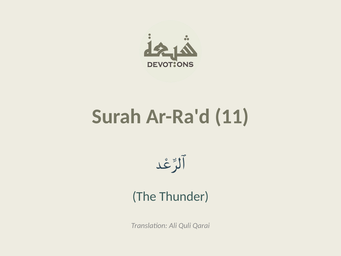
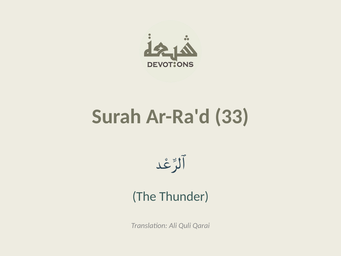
11: 11 -> 33
